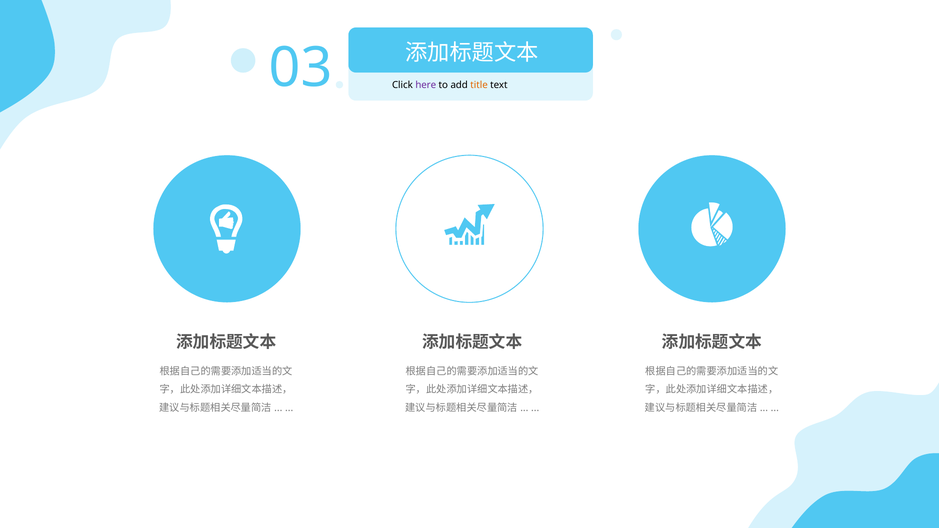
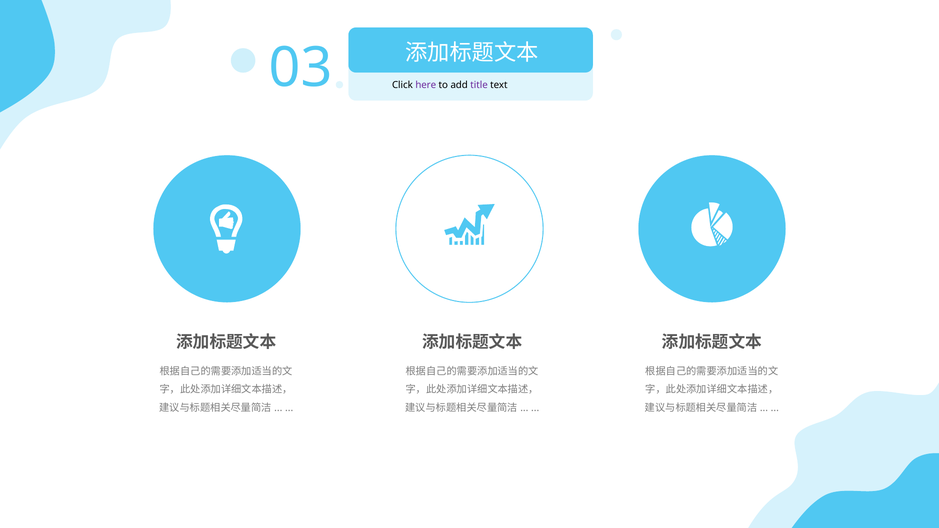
title colour: orange -> purple
